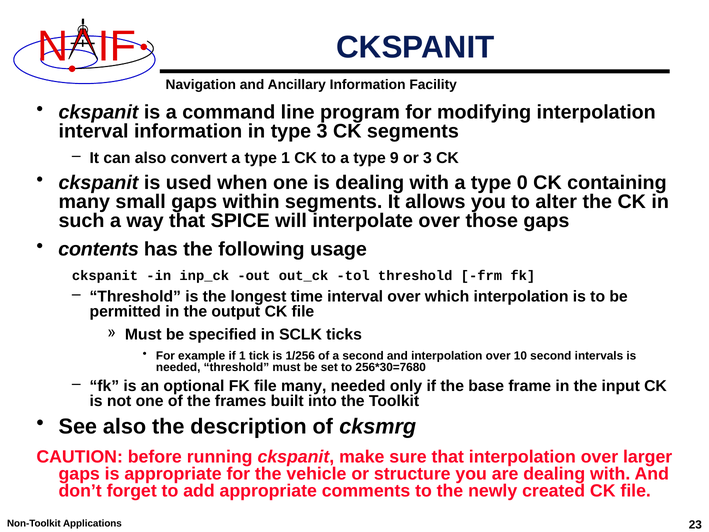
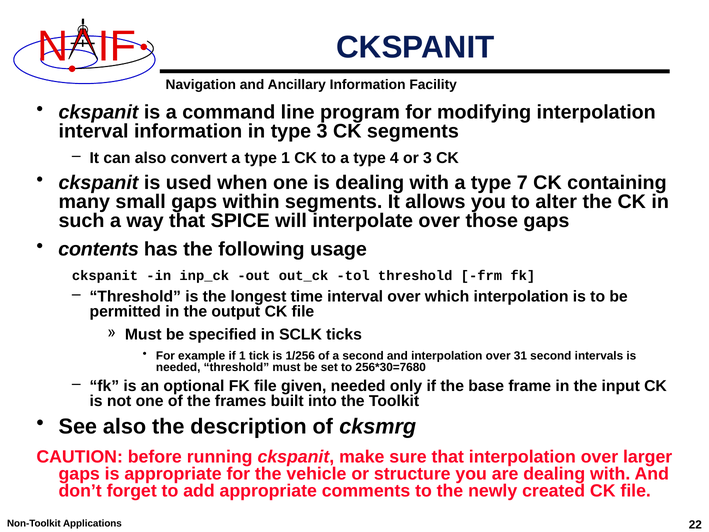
9: 9 -> 4
0: 0 -> 7
10: 10 -> 31
file many: many -> given
23: 23 -> 22
